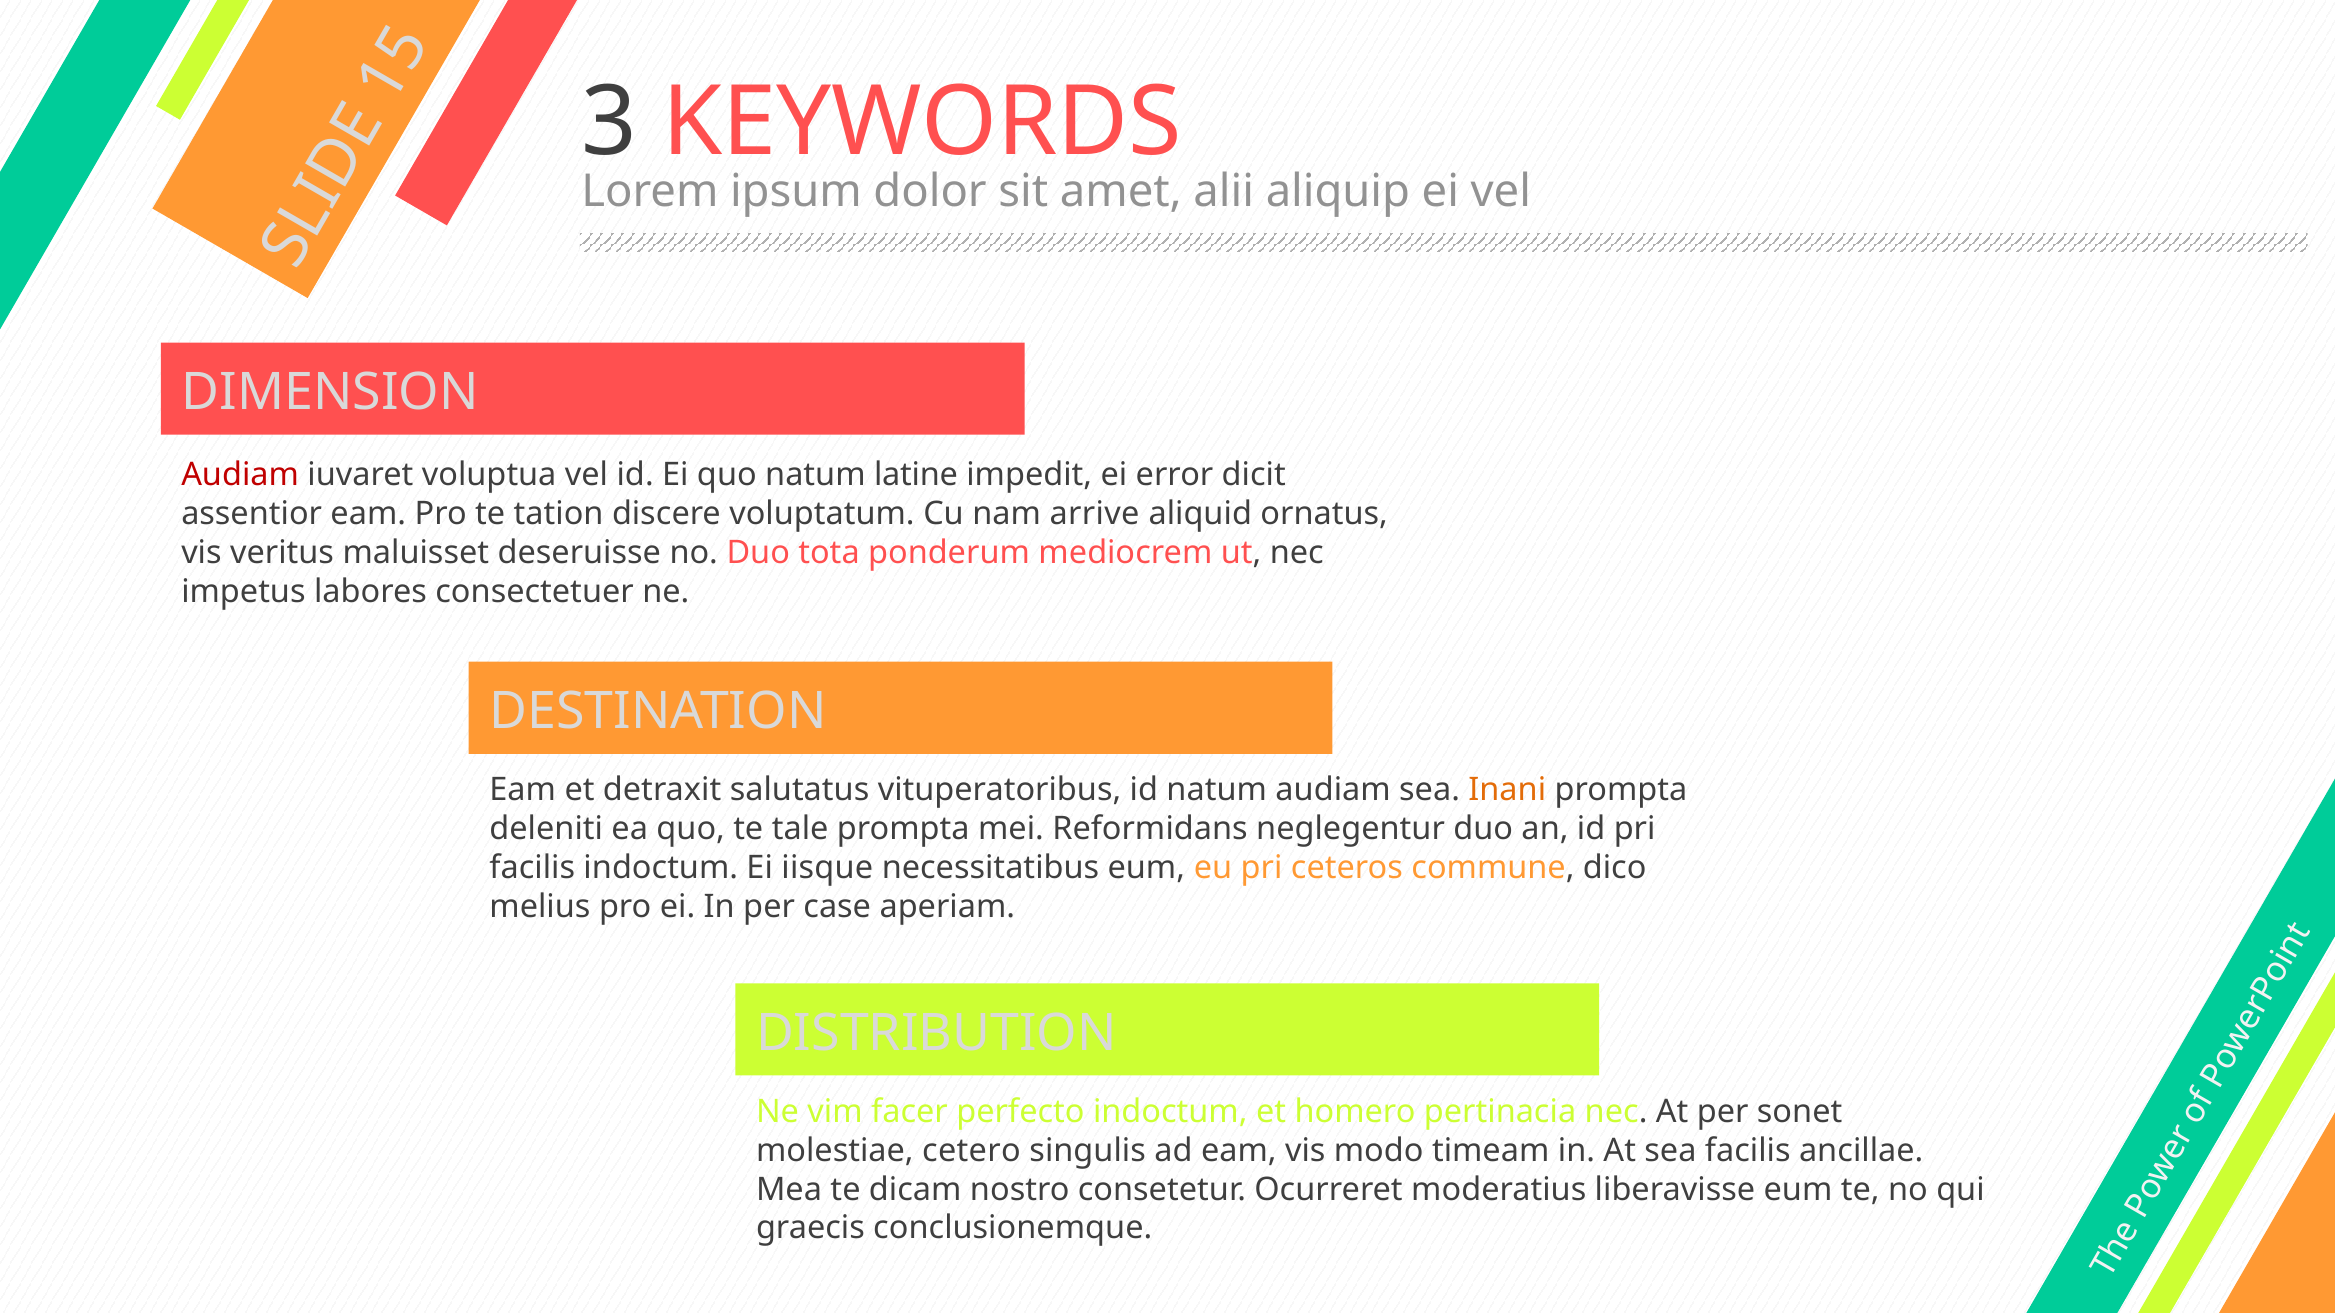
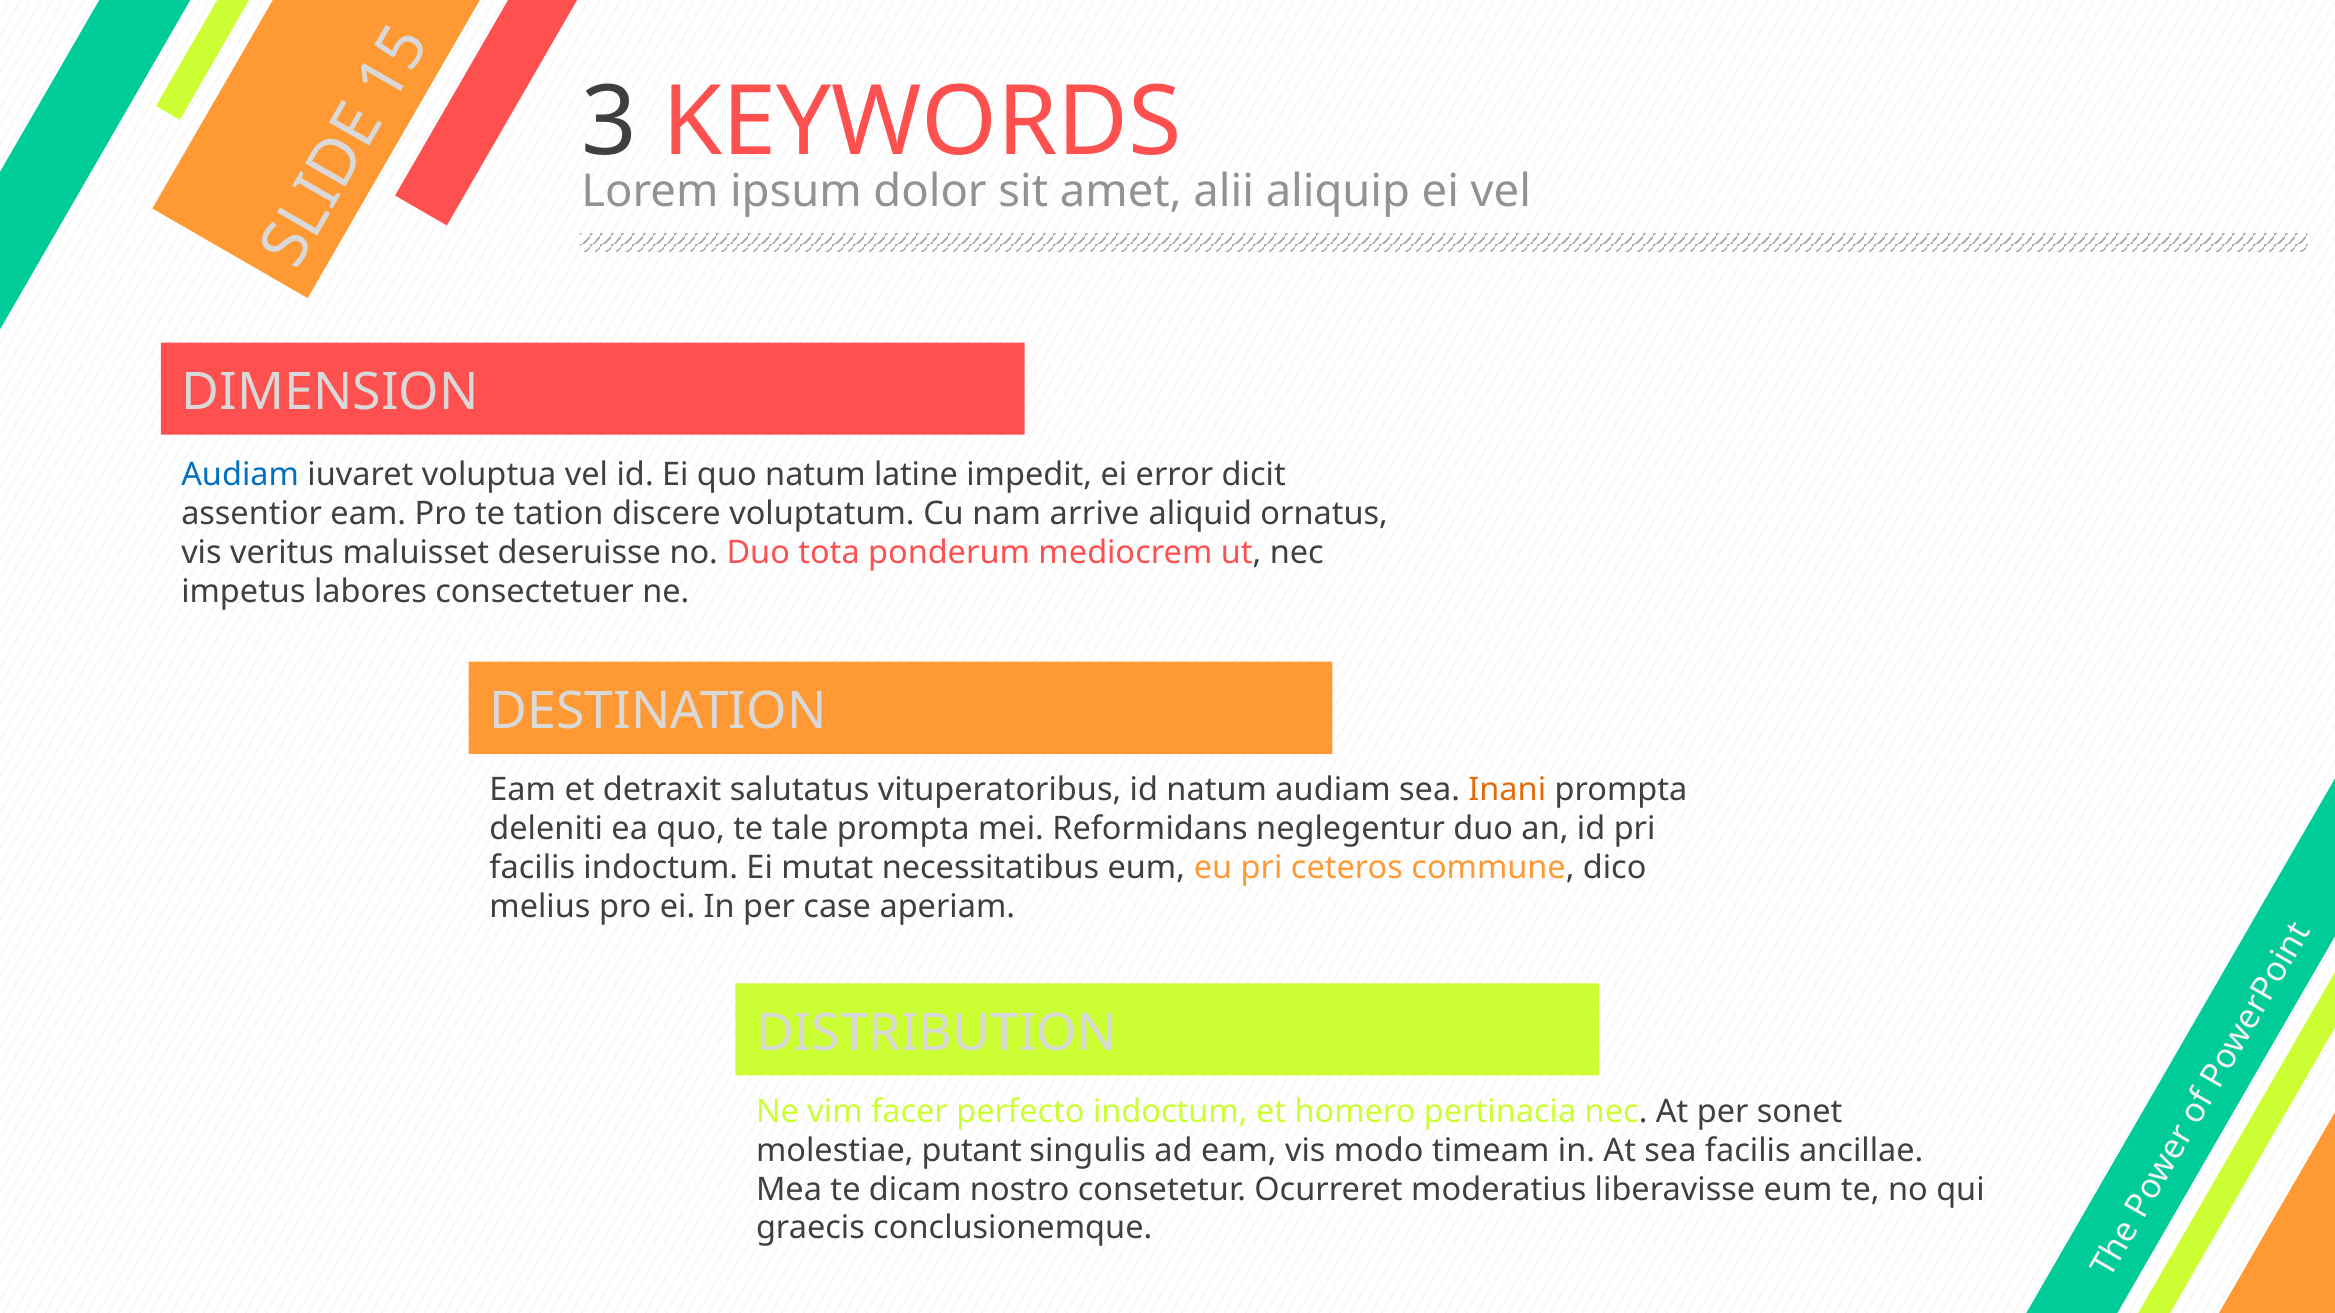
Audiam at (240, 475) colour: red -> blue
iisque: iisque -> mutat
cetero: cetero -> putant
